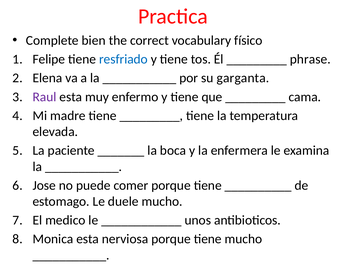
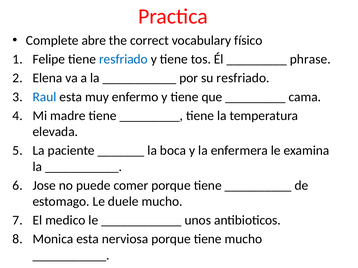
bien: bien -> abre
su garganta: garganta -> resfriado
Raul colour: purple -> blue
